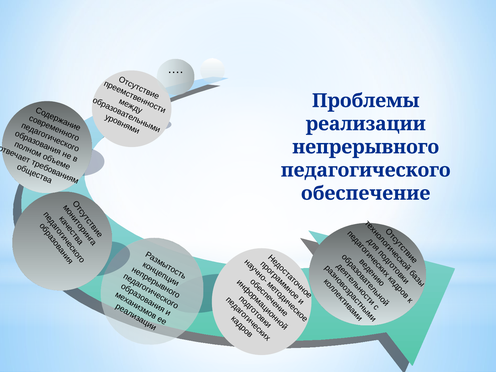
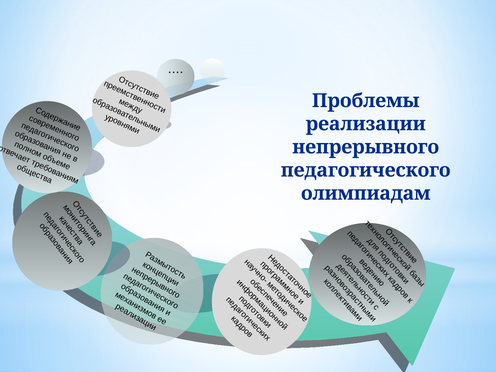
обеспечение: обеспечение -> олимпиадам
